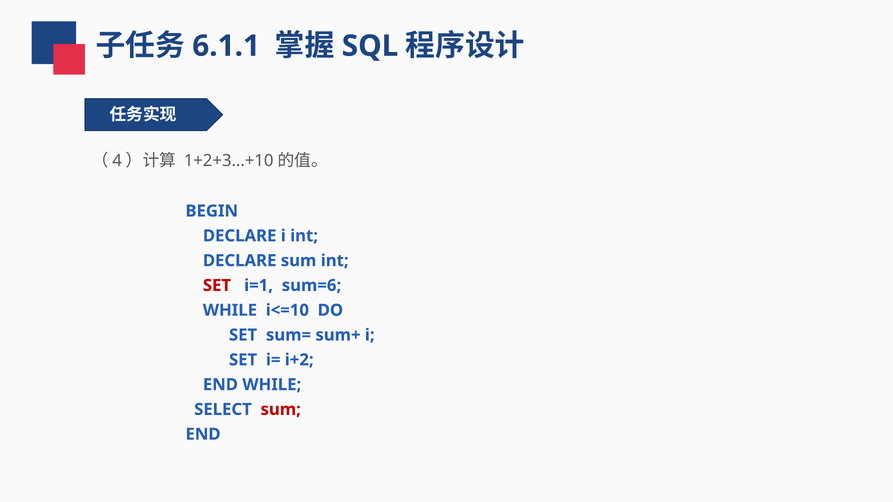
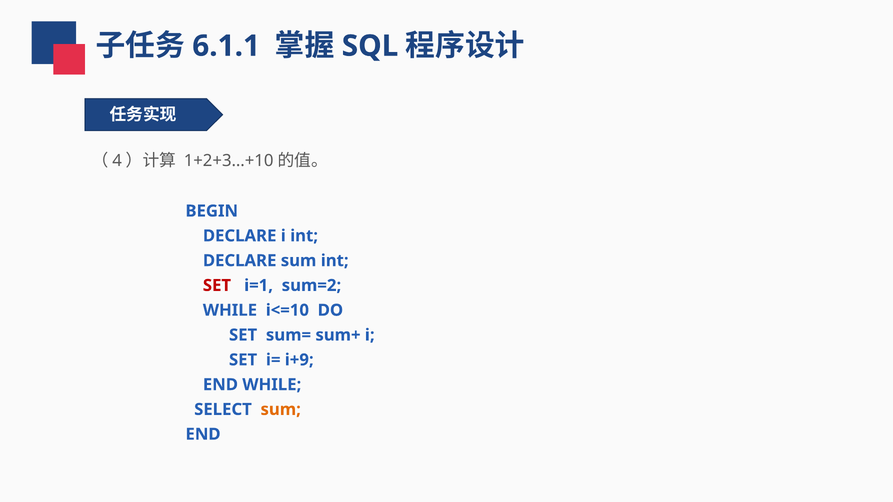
sum=6: sum=6 -> sum=2
i+2: i+2 -> i+9
sum at (281, 410) colour: red -> orange
